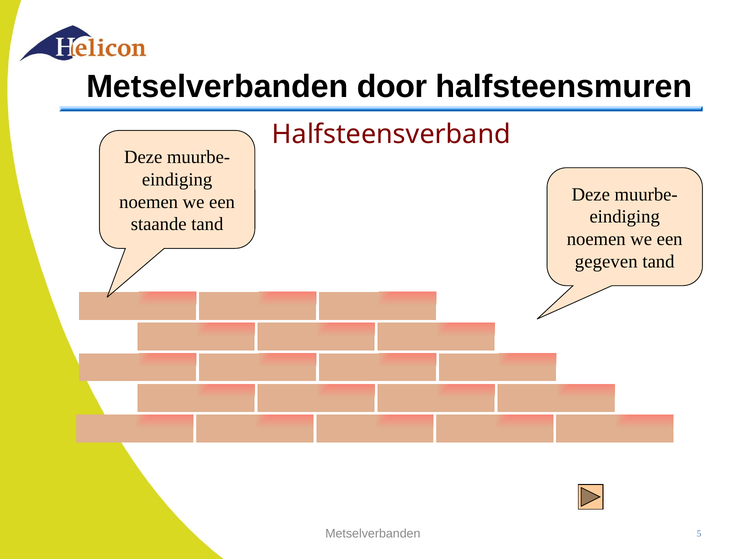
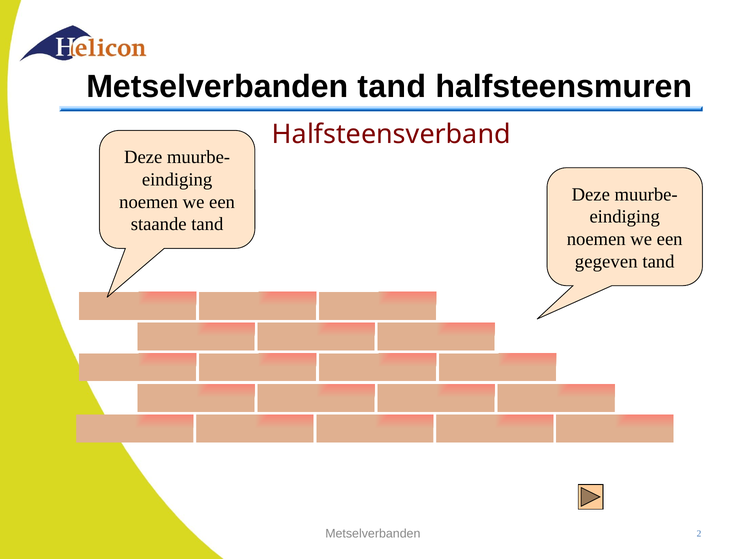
Metselverbanden door: door -> tand
5: 5 -> 2
